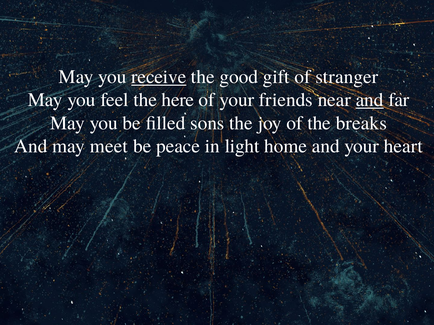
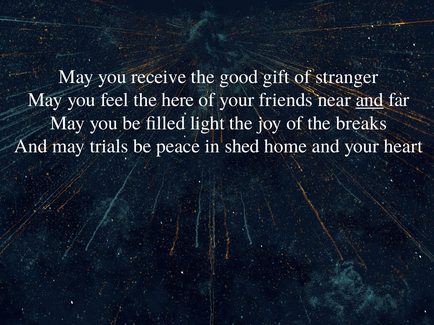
receive underline: present -> none
sons: sons -> light
meet: meet -> trials
light: light -> shed
